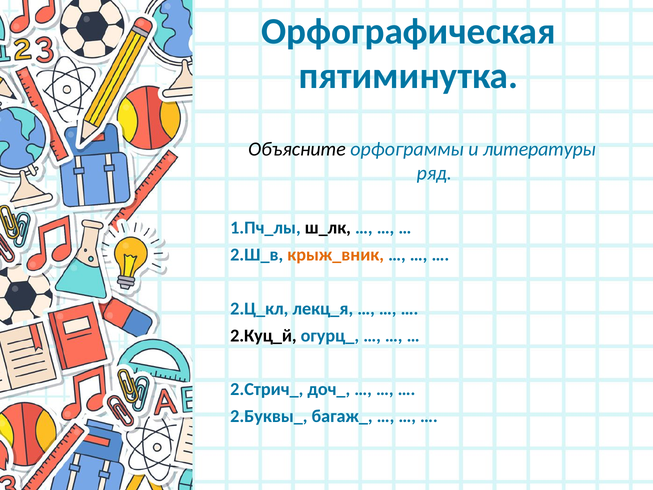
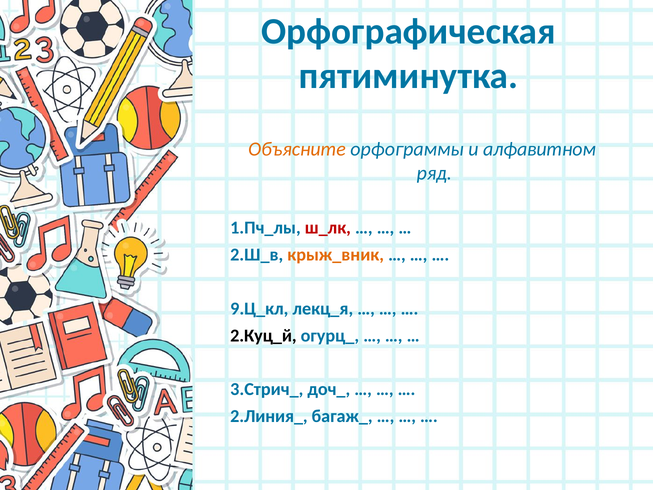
Объясните colour: black -> orange
литературы: литературы -> алфавитном
ш_лк colour: black -> red
2.Ц_кл: 2.Ц_кл -> 9.Ц_кл
2.Стрич_: 2.Стрич_ -> 3.Стрич_
2.Буквы_: 2.Буквы_ -> 2.Линия_
